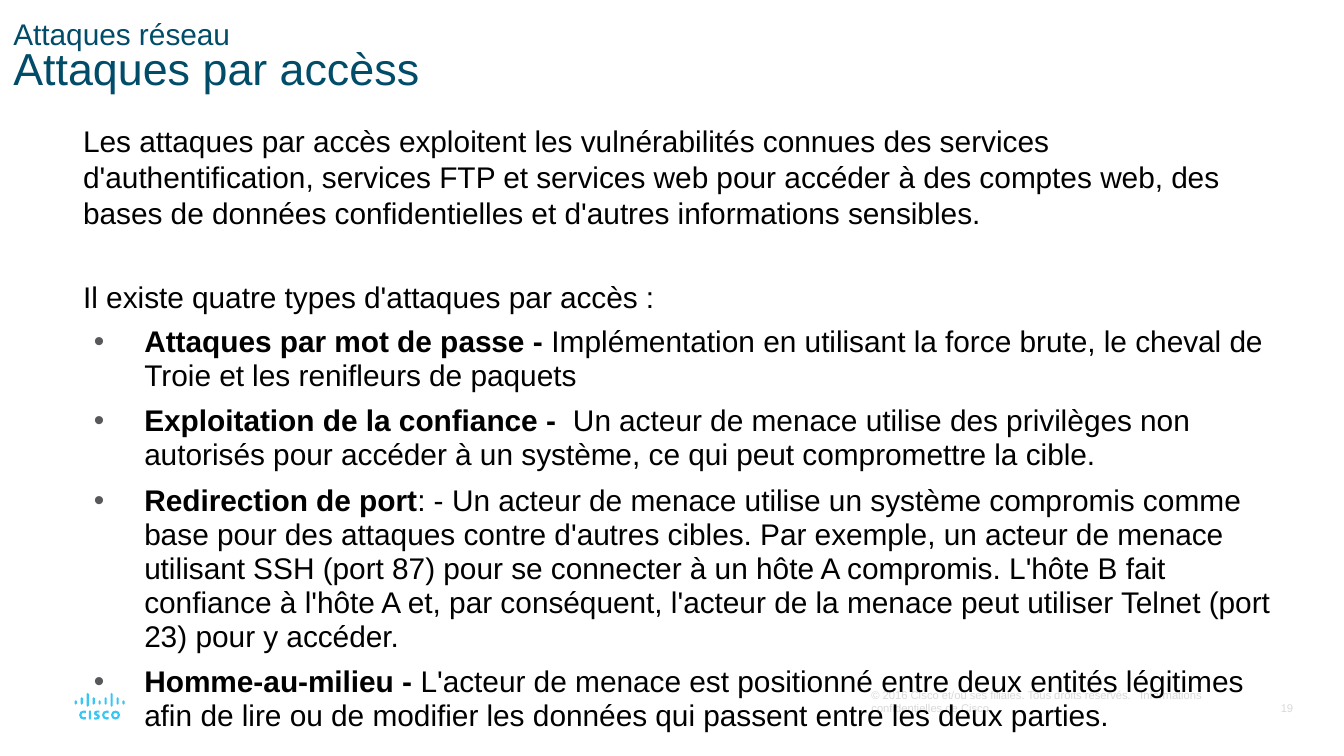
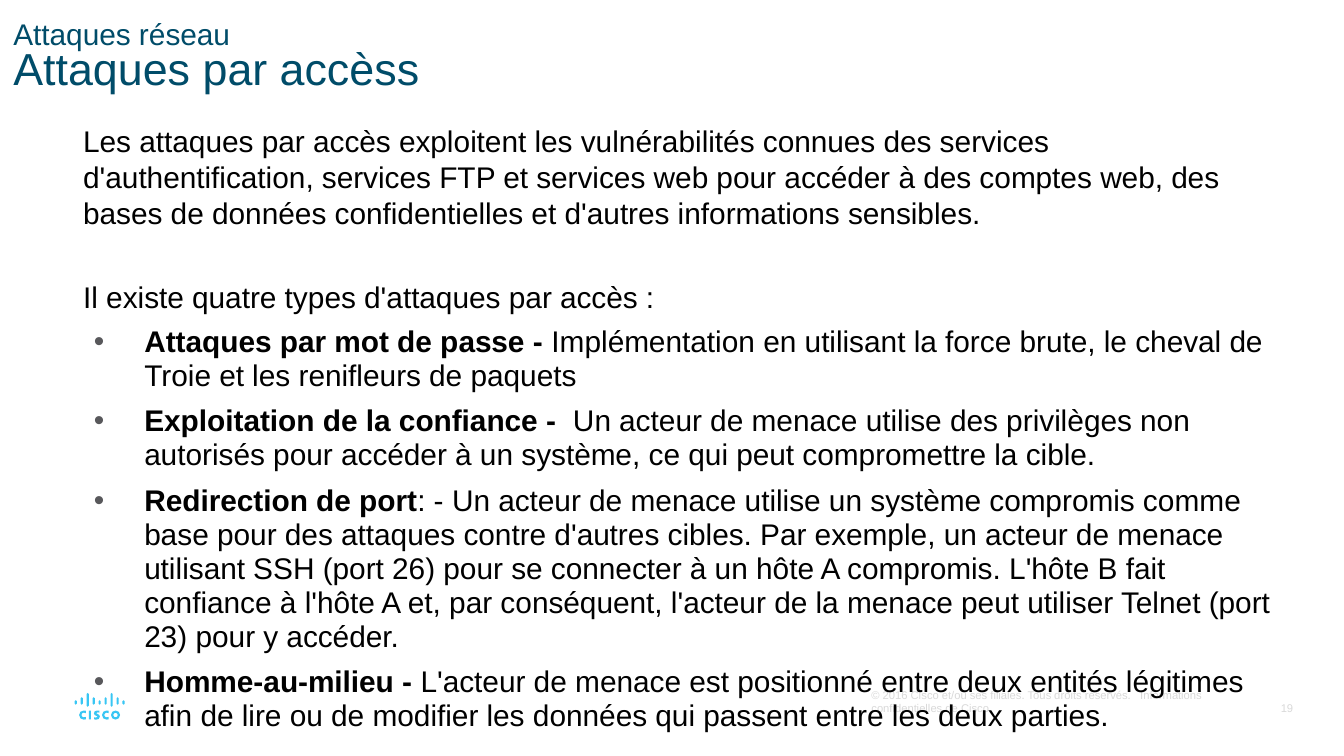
87: 87 -> 26
